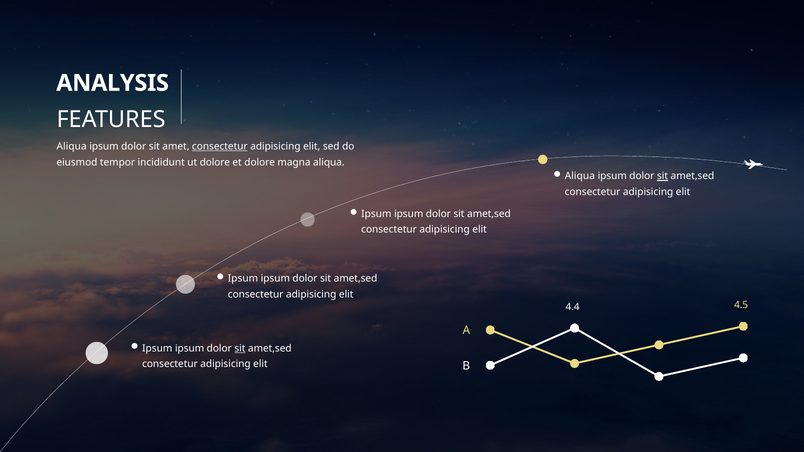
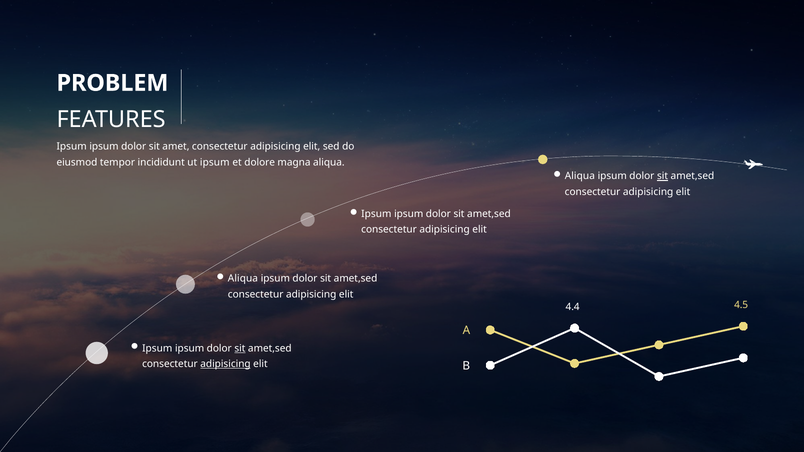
ANALYSIS: ANALYSIS -> PROBLEM
Aliqua at (72, 147): Aliqua -> Ipsum
consectetur at (220, 147) underline: present -> none
ut dolore: dolore -> ipsum
Ipsum at (243, 279): Ipsum -> Aliqua
adipisicing at (225, 364) underline: none -> present
